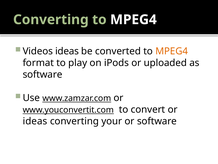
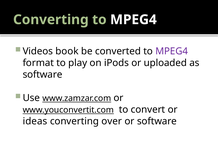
Videos ideas: ideas -> book
MPEG4 at (172, 51) colour: orange -> purple
your: your -> over
